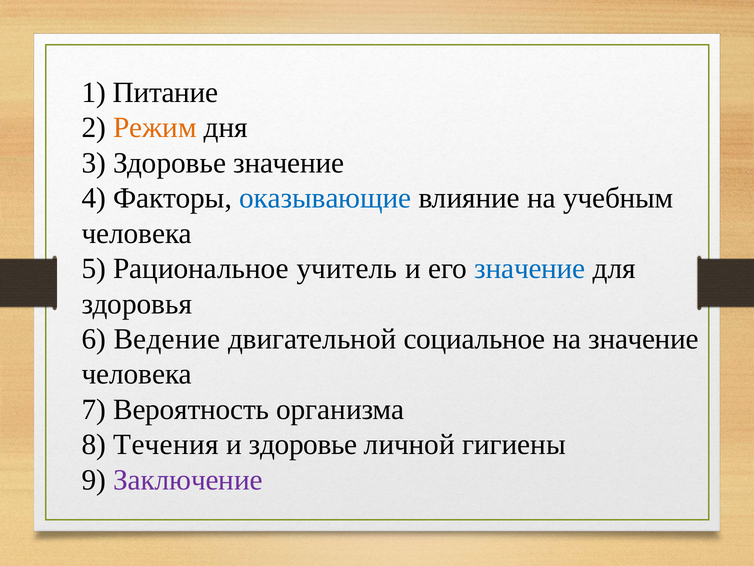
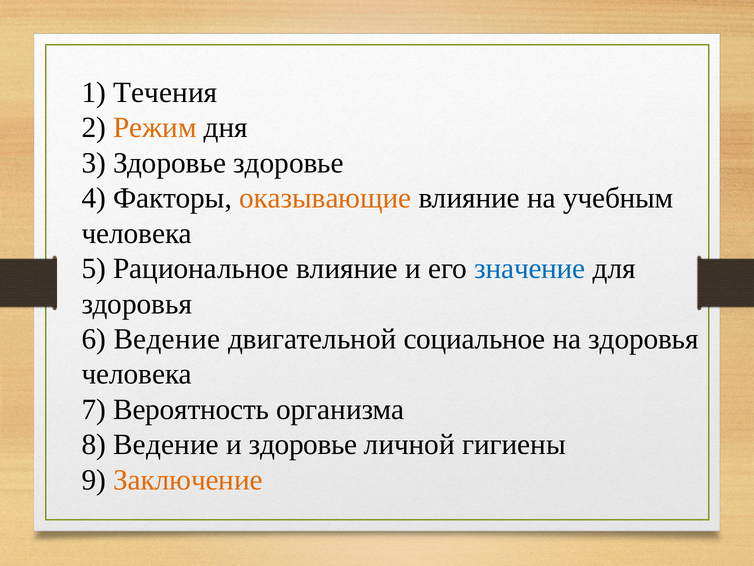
Питание: Питание -> Течения
Здоровье значение: значение -> здоровье
оказывающие colour: blue -> orange
Рациональное учитель: учитель -> влияние
на значение: значение -> здоровья
8 Течения: Течения -> Ведение
Заключение colour: purple -> orange
